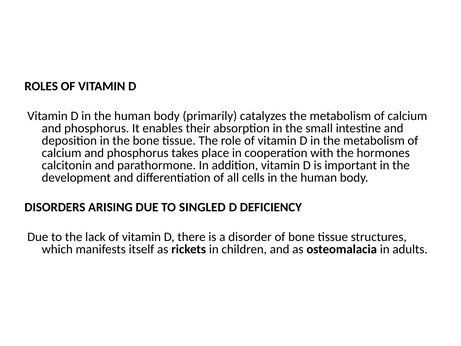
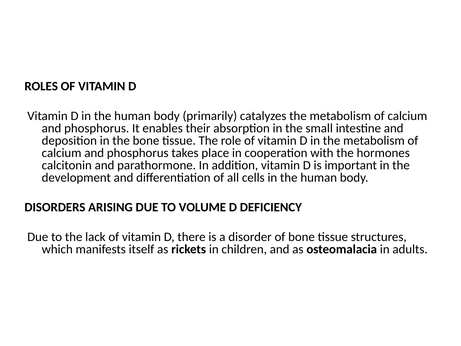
SINGLED: SINGLED -> VOLUME
